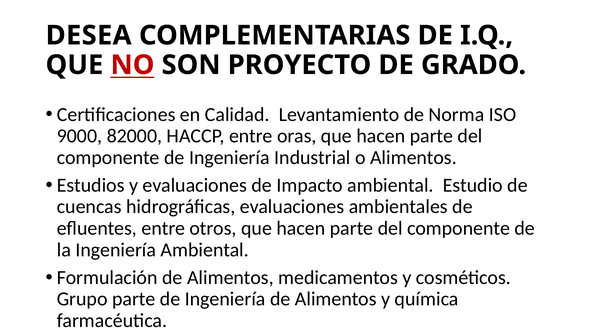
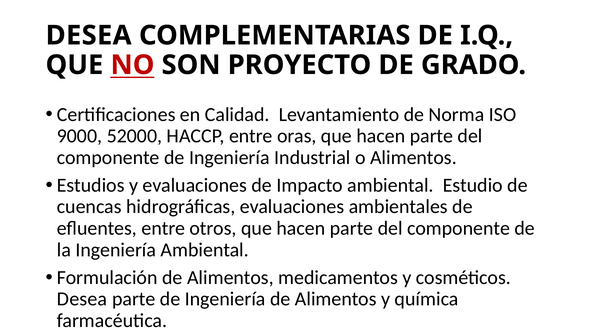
82000: 82000 -> 52000
Grupo at (82, 299): Grupo -> Desea
